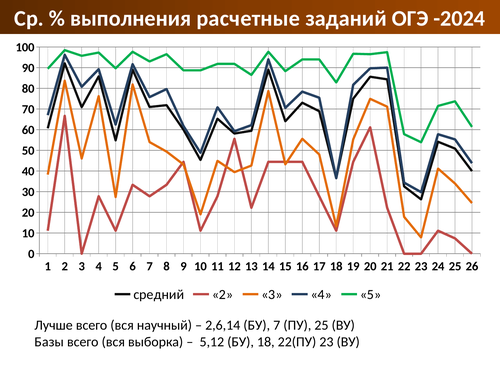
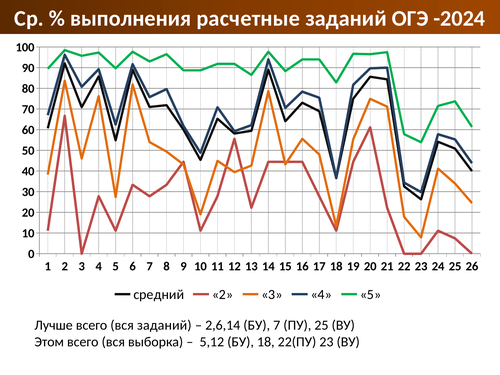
вся научный: научный -> заданий
Базы: Базы -> Этом
